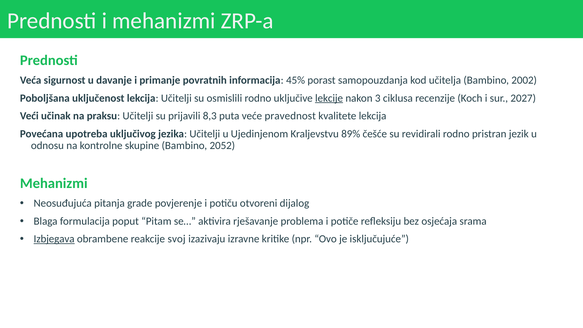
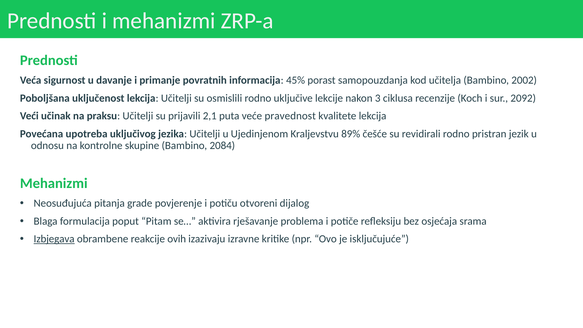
lekcije underline: present -> none
2027: 2027 -> 2092
8,3: 8,3 -> 2,1
2052: 2052 -> 2084
svoj: svoj -> ovih
